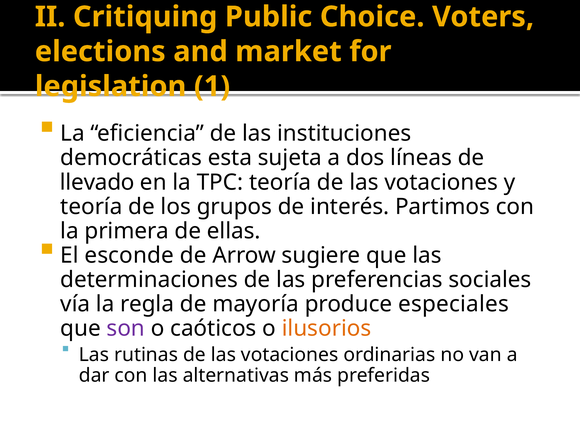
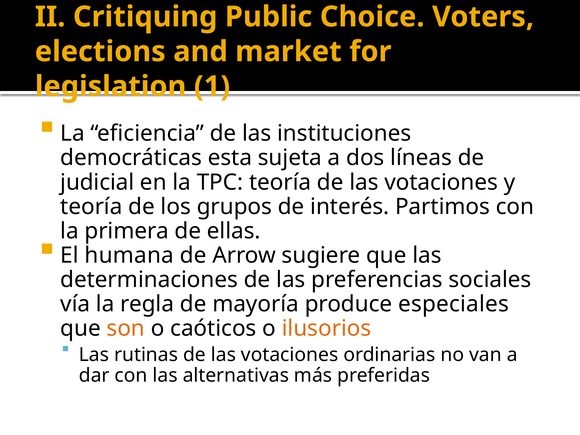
llevado: llevado -> judicial
esconde: esconde -> humana
son colour: purple -> orange
